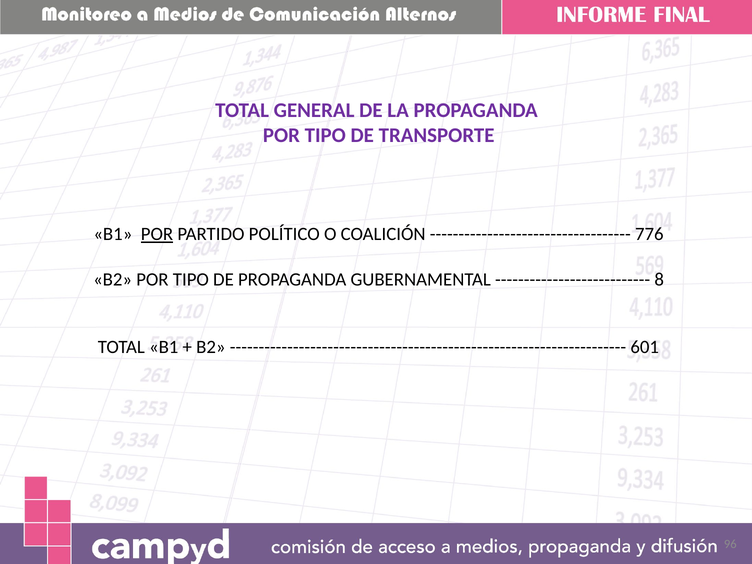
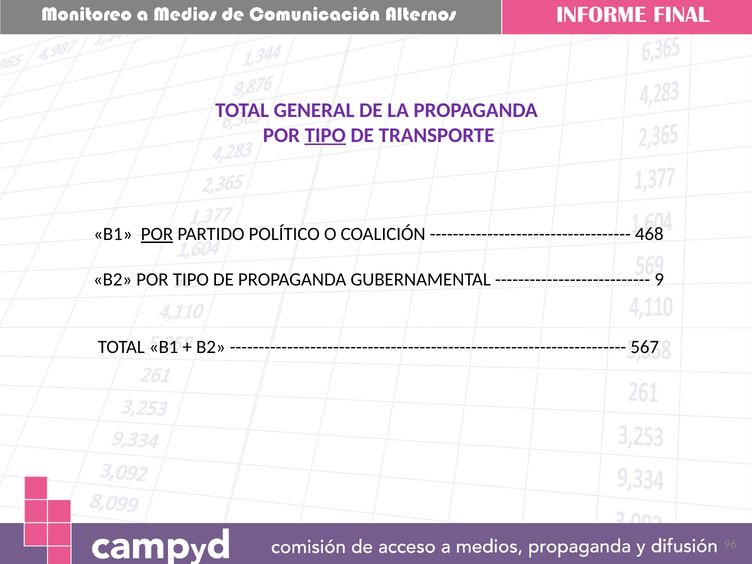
TIPO at (325, 135) underline: none -> present
776: 776 -> 468
8: 8 -> 9
601: 601 -> 567
